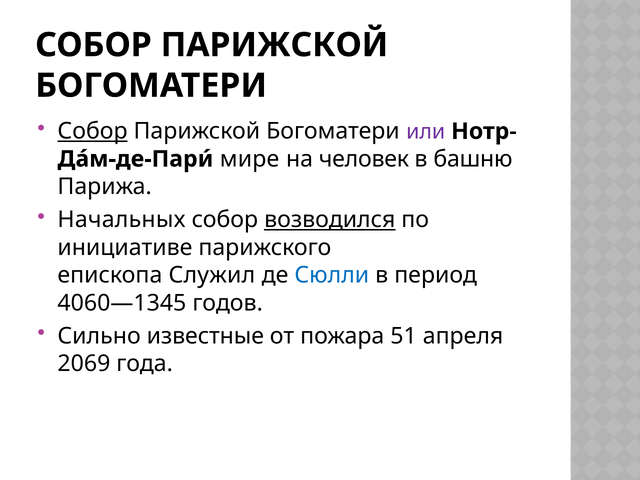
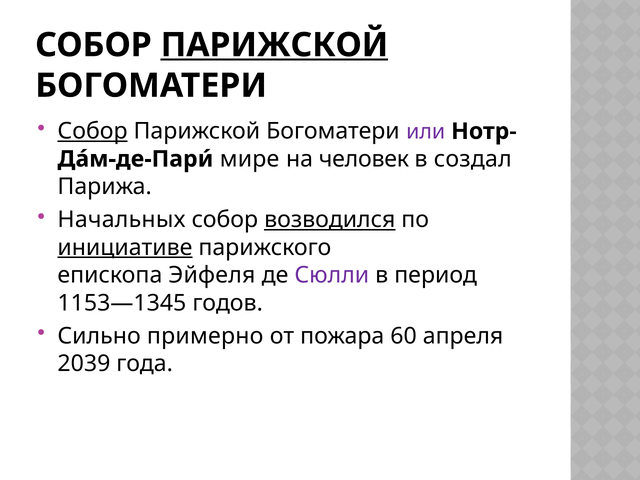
ПАРИЖСКОЙ at (274, 45) underline: none -> present
башню: башню -> создал
инициативе underline: none -> present
Служил: Служил -> Эйфеля
Сюлли colour: blue -> purple
4060—1345: 4060—1345 -> 1153—1345
известные: известные -> примерно
51: 51 -> 60
2069: 2069 -> 2039
